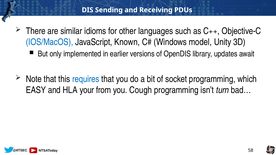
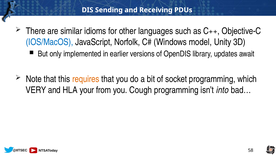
Known: Known -> Norfolk
requires colour: blue -> orange
EASY: EASY -> VERY
turn: turn -> into
